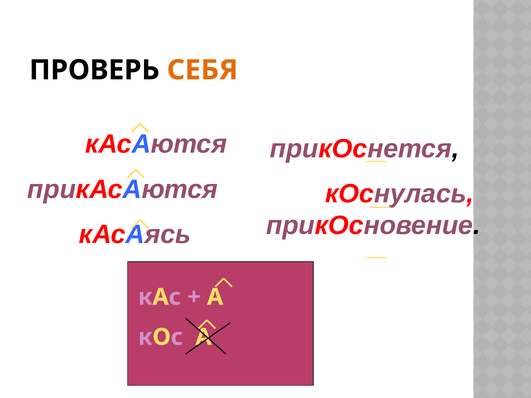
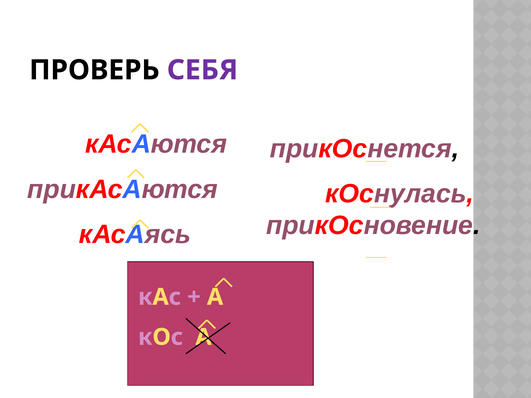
СЕБЯ colour: orange -> purple
